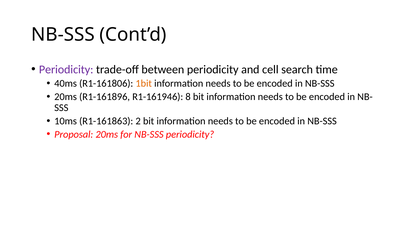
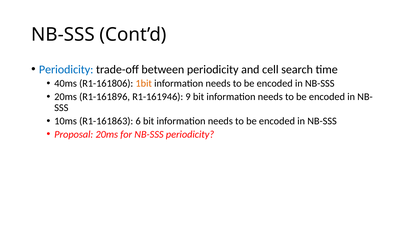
Periodicity at (66, 69) colour: purple -> blue
8: 8 -> 9
2: 2 -> 6
